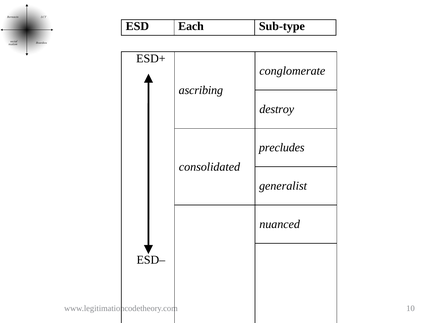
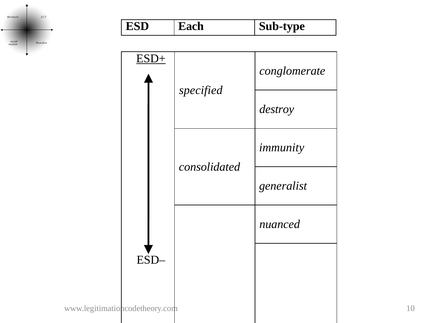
ESD+ underline: none -> present
ascribing: ascribing -> specified
precludes: precludes -> immunity
